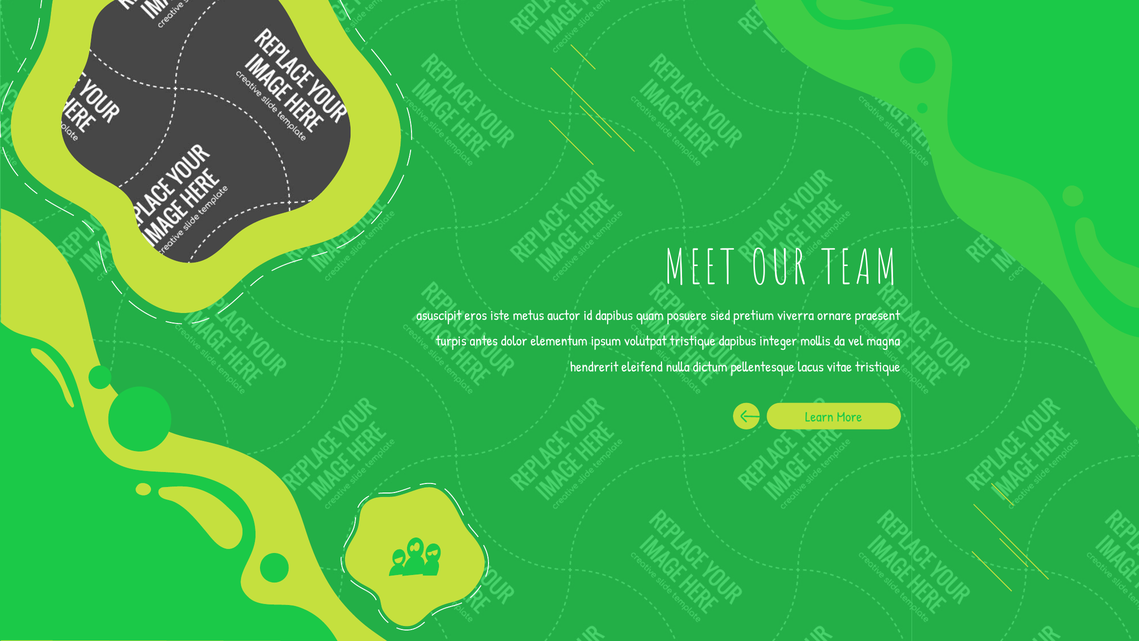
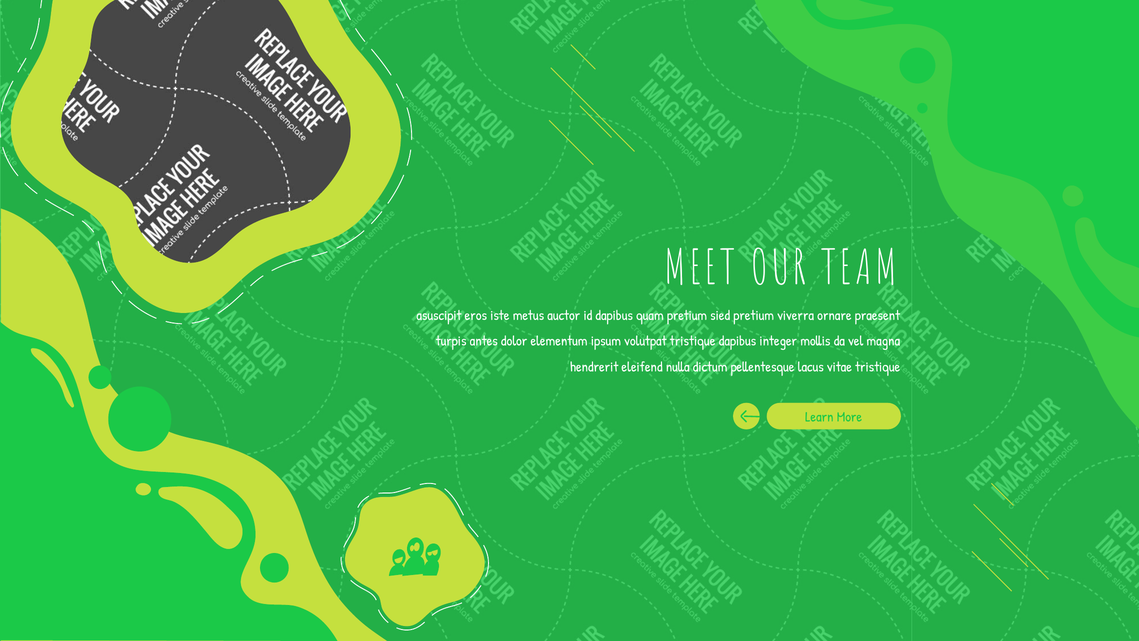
quam posuere: posuere -> pretium
